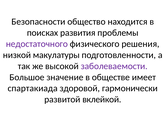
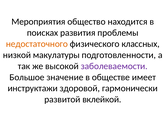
Безопасности: Безопасности -> Мероприятия
недостаточного colour: purple -> orange
решения: решения -> классных
спартакиада: спартакиада -> инструктажи
